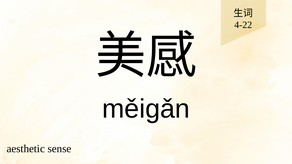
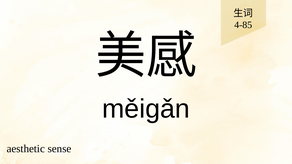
4-22: 4-22 -> 4-85
